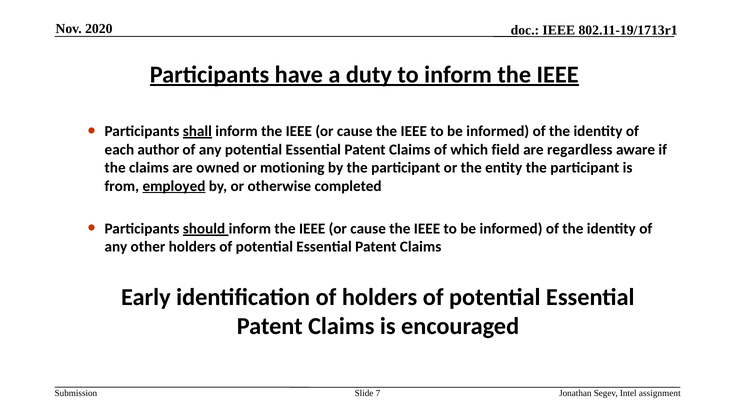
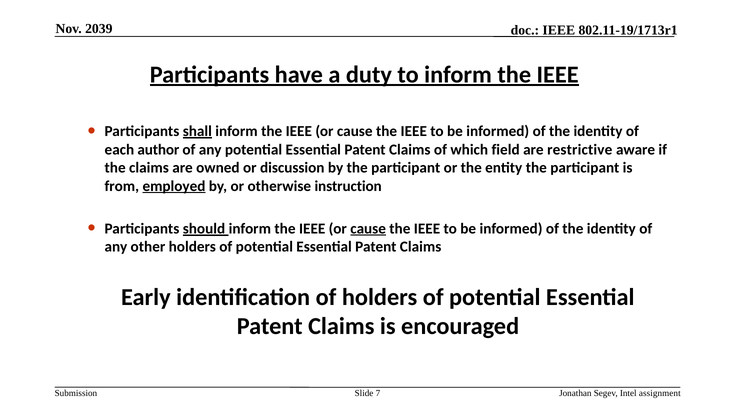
2020: 2020 -> 2039
regardless: regardless -> restrictive
motioning: motioning -> discussion
completed: completed -> instruction
cause at (368, 229) underline: none -> present
